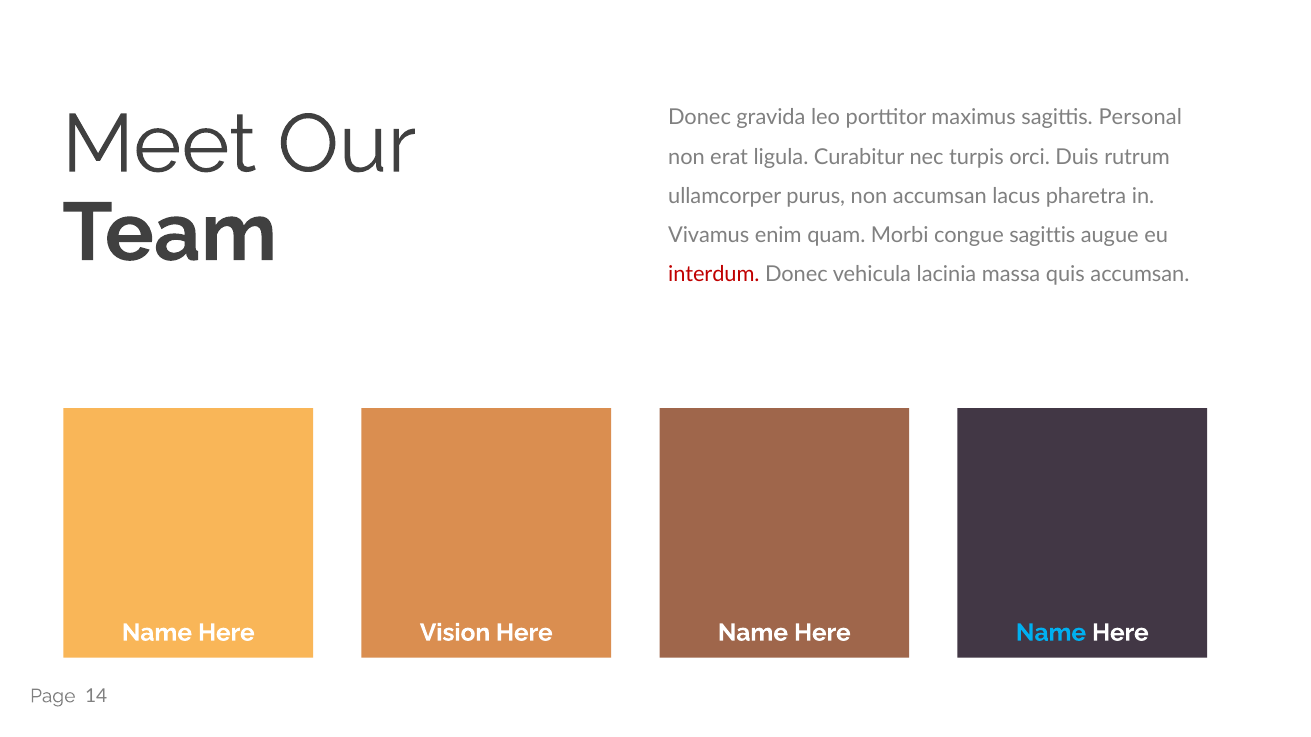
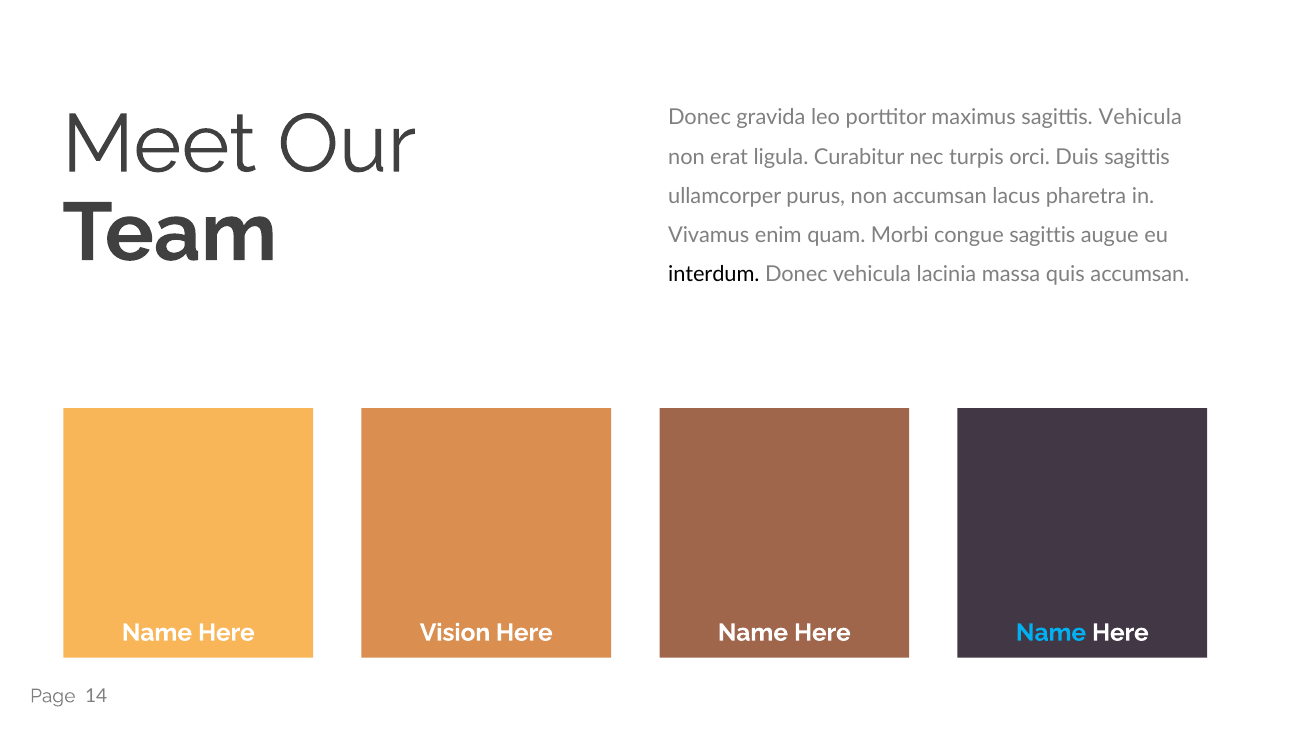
sagittis Personal: Personal -> Vehicula
Duis rutrum: rutrum -> sagittis
interdum colour: red -> black
